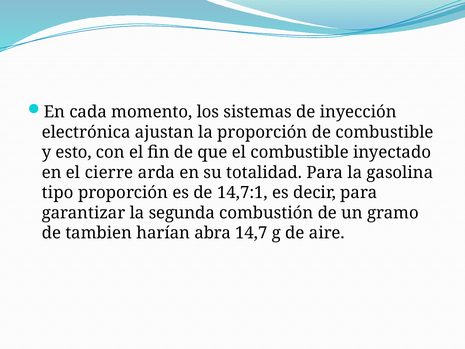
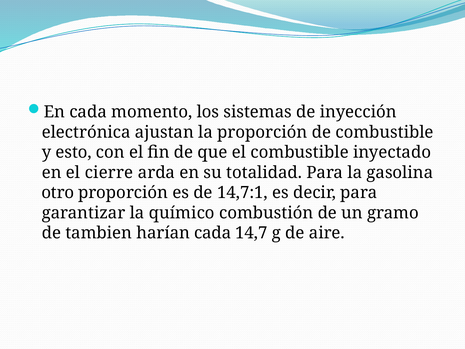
tipo: tipo -> otro
segunda: segunda -> químico
harían abra: abra -> cada
